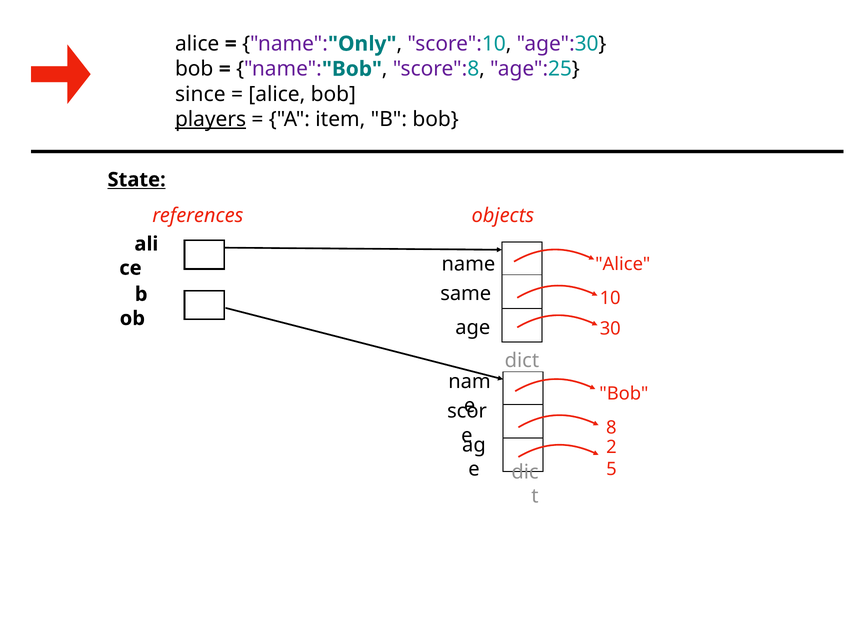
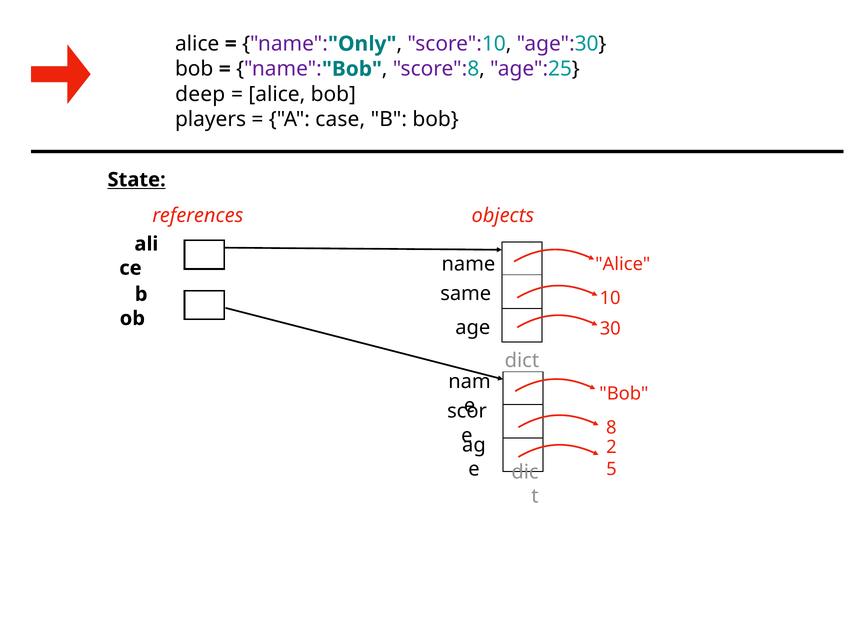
since: since -> deep
players underline: present -> none
item: item -> case
